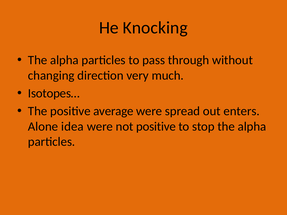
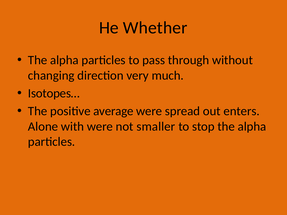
Knocking: Knocking -> Whether
idea: idea -> with
not positive: positive -> smaller
